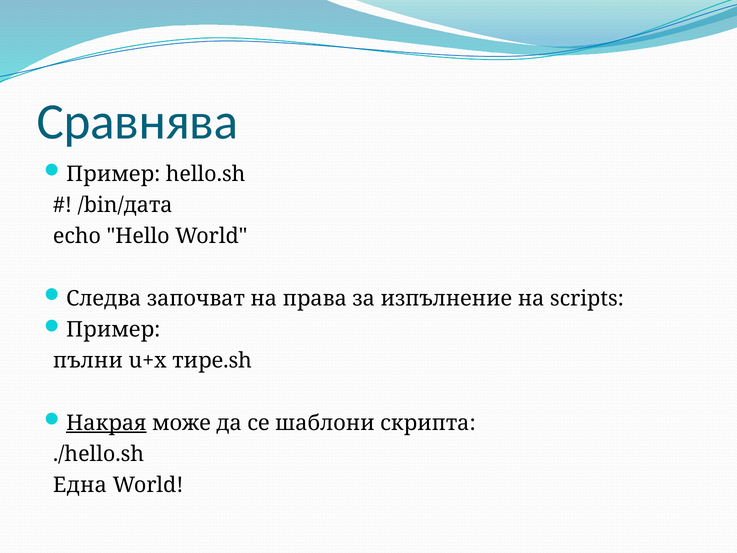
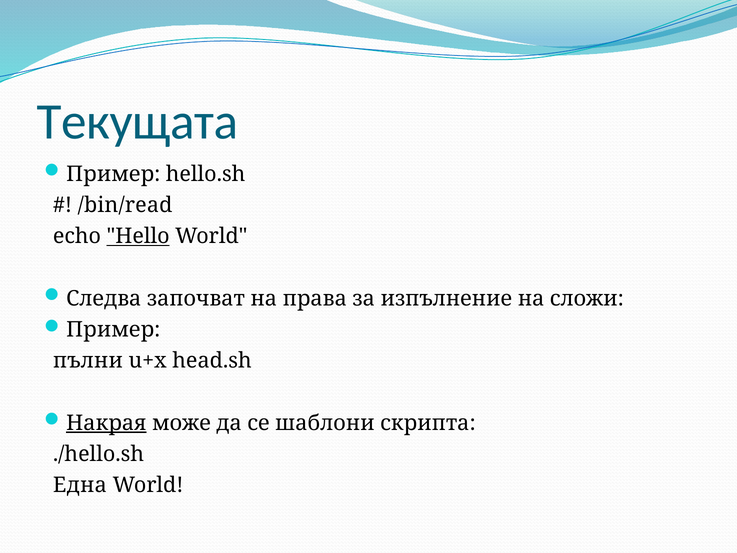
Сравнява: Сравнява -> Текущата
/bin/дата: /bin/дата -> /bin/read
Hello underline: none -> present
scripts: scripts -> сложи
тире.sh: тире.sh -> head.sh
